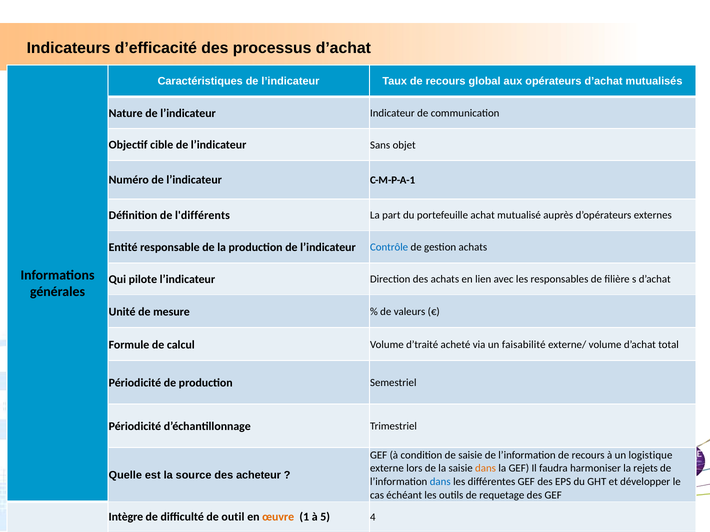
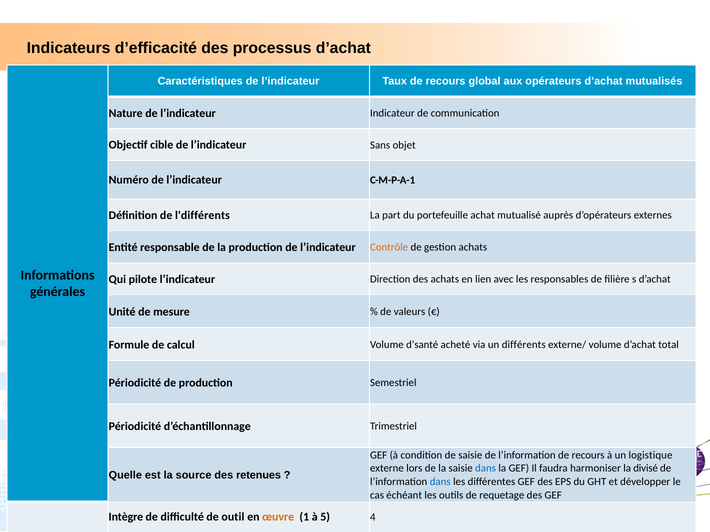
Contrôle colour: blue -> orange
d’traité: d’traité -> d’santé
un faisabilité: faisabilité -> différents
dans at (486, 469) colour: orange -> blue
rejets: rejets -> divisé
acheteur: acheteur -> retenues
